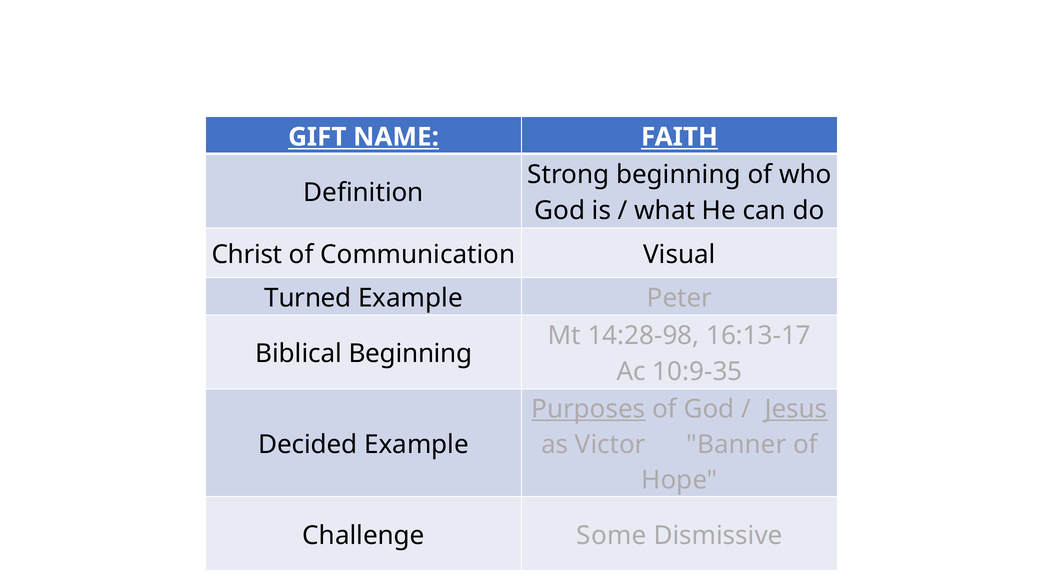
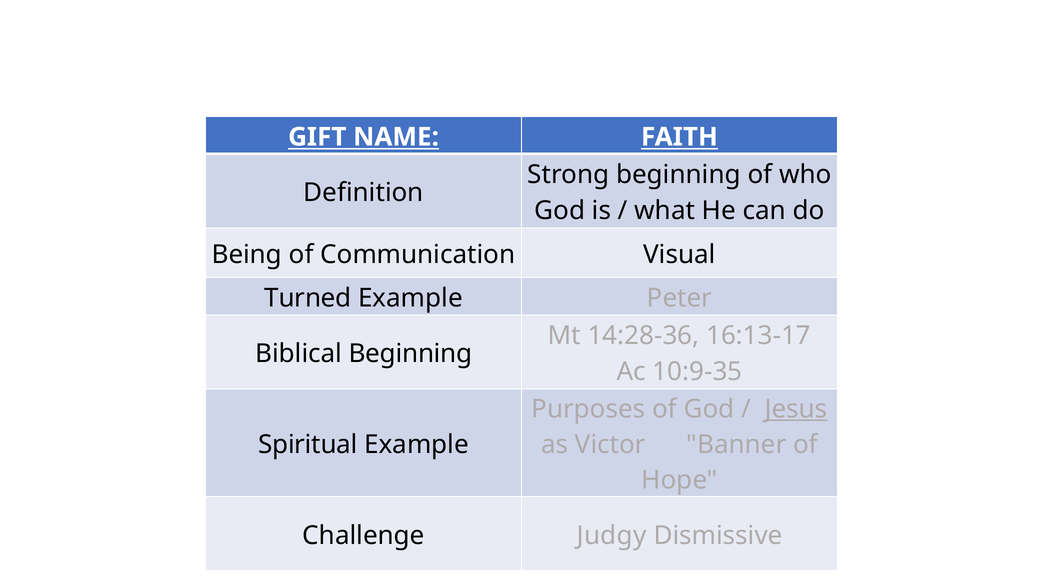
Christ: Christ -> Being
14:28-98: 14:28-98 -> 14:28-36
Purposes underline: present -> none
Decided: Decided -> Spiritual
Some: Some -> Judgy
